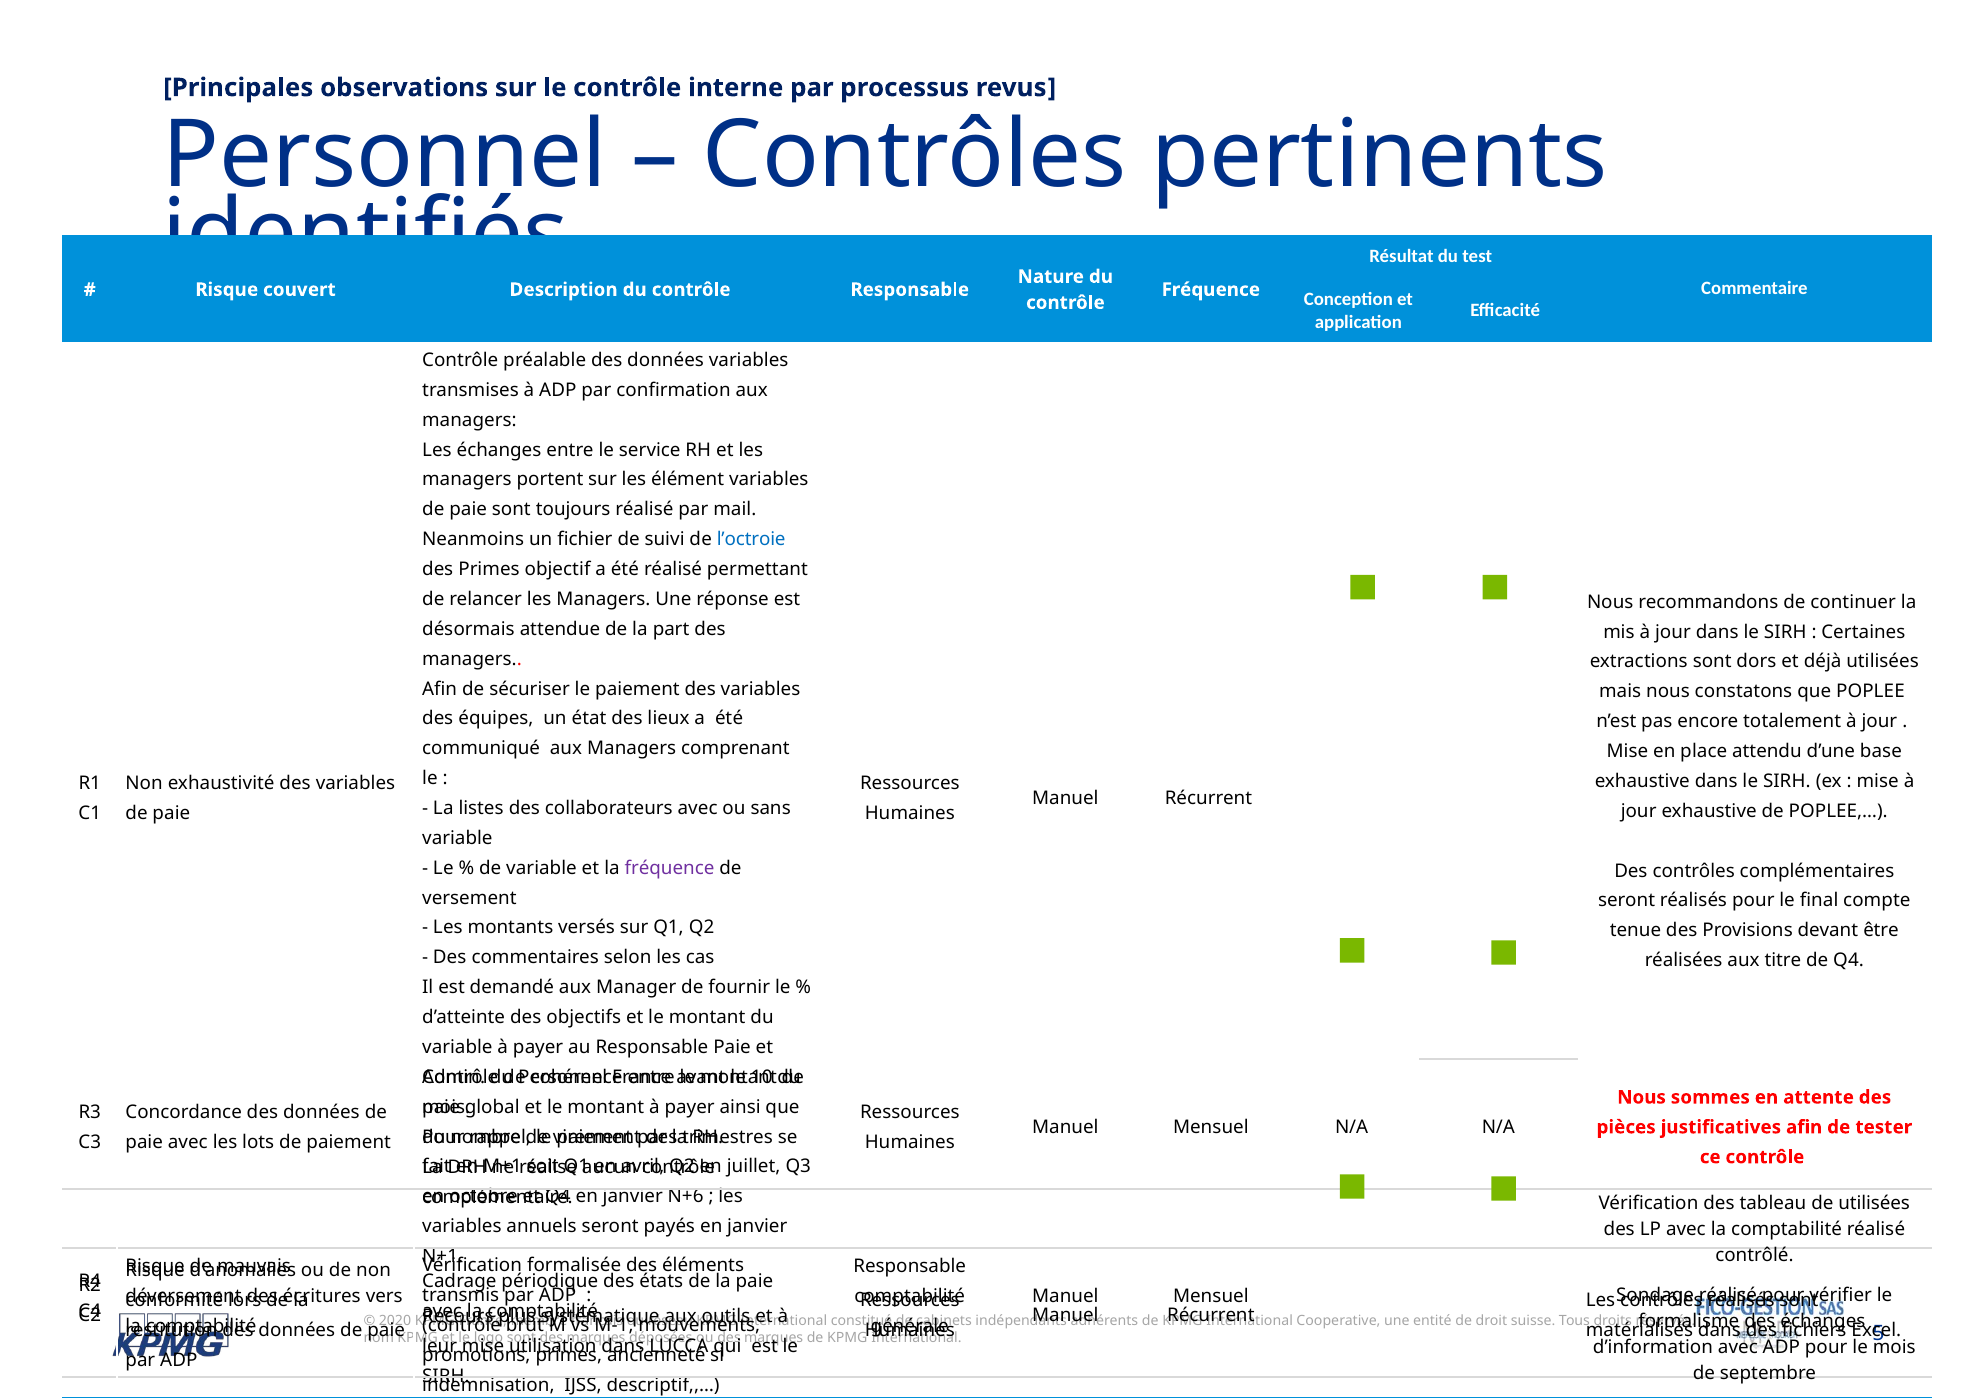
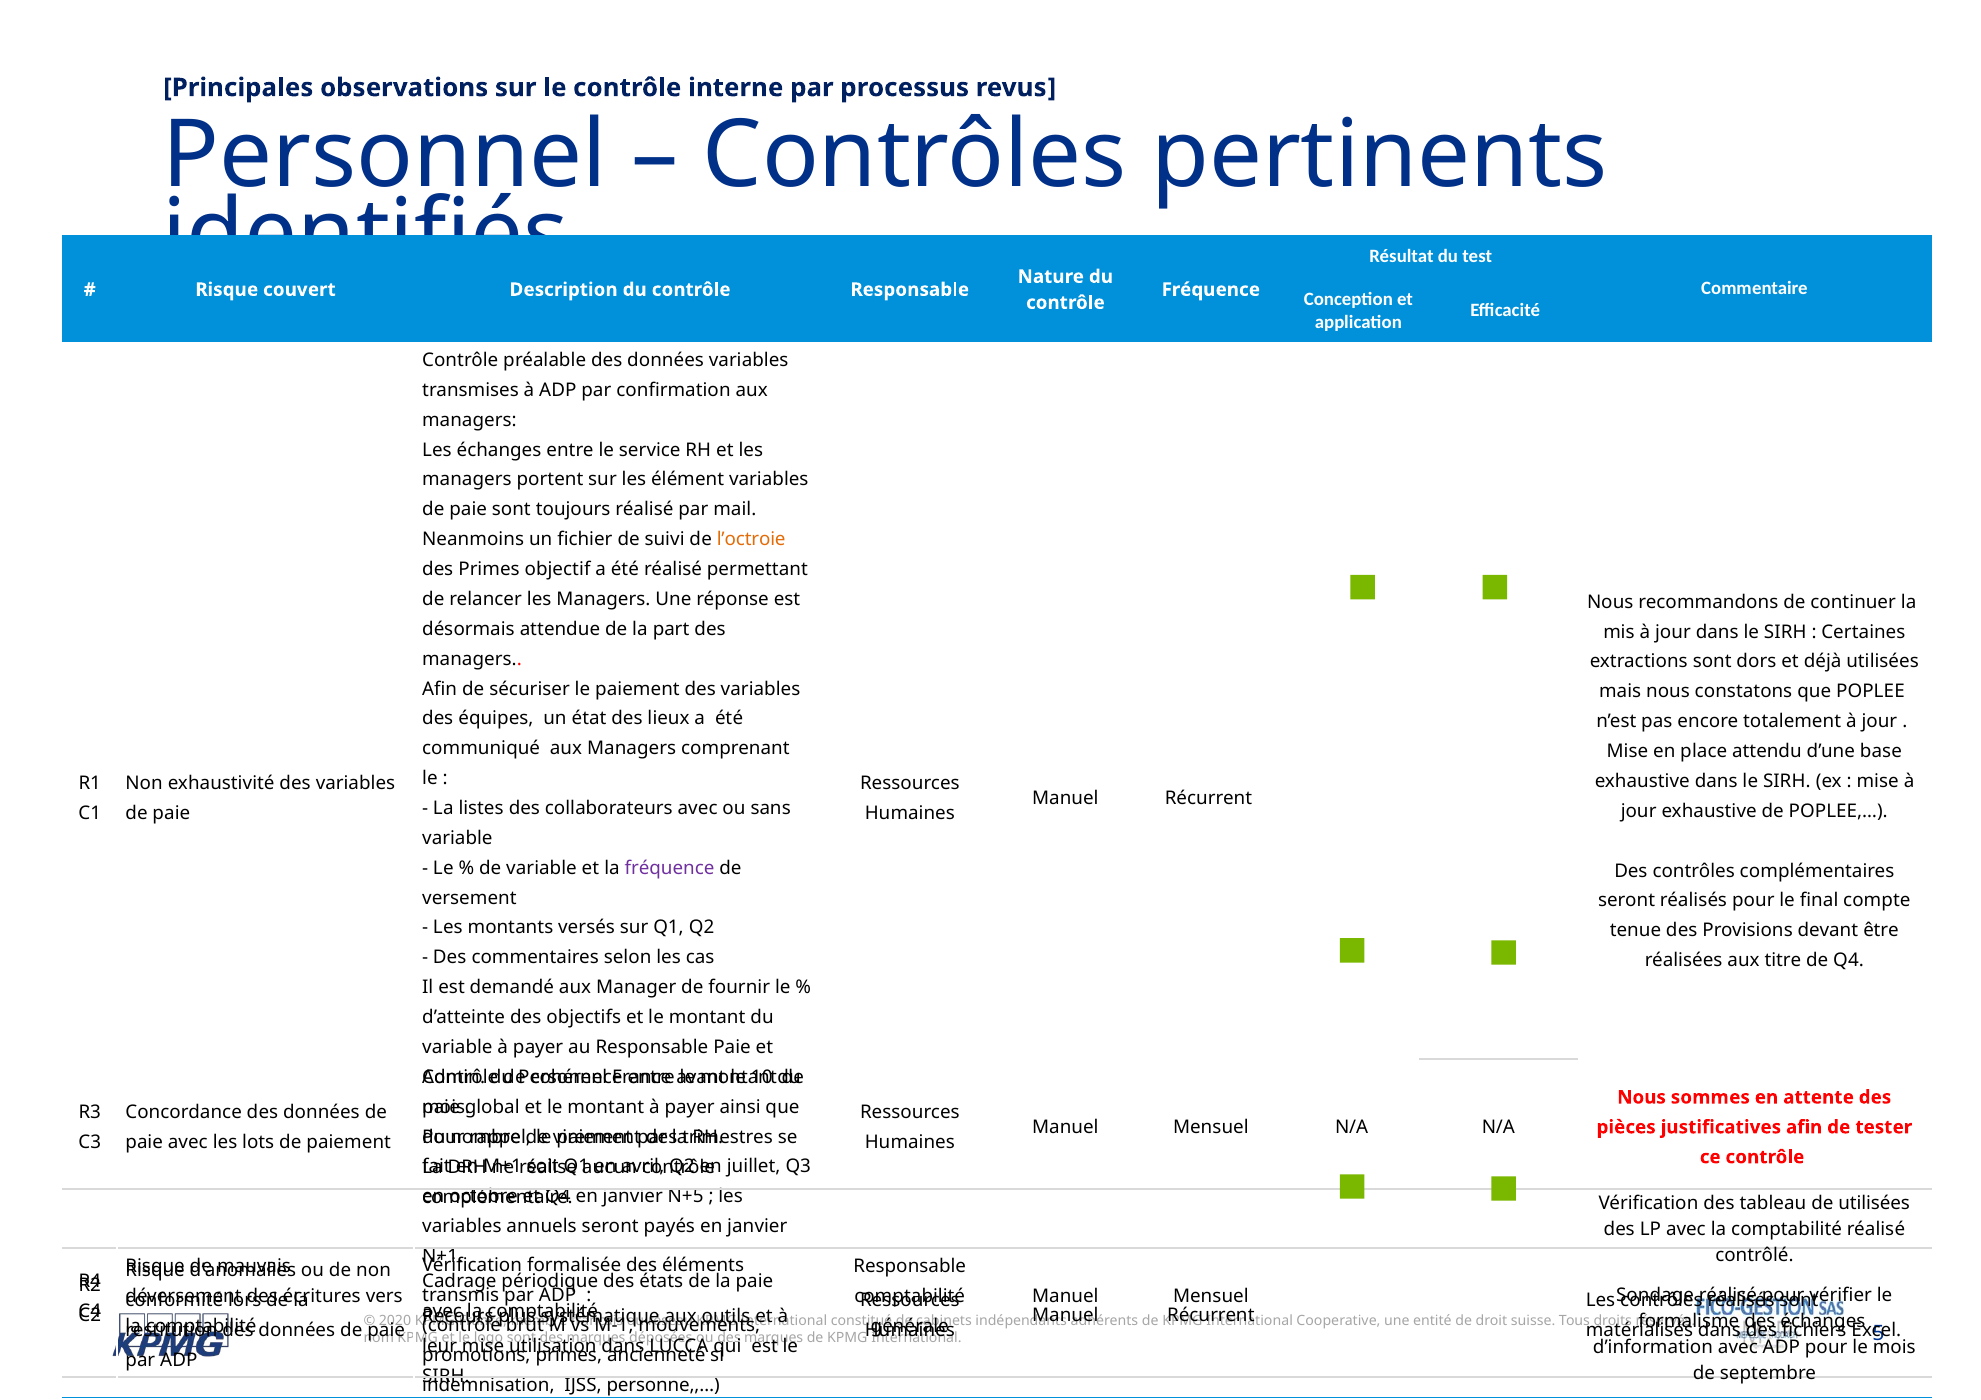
l’octroie colour: blue -> orange
N+6: N+6 -> N+5
descriptif,,…: descriptif,,… -> personne,,…
